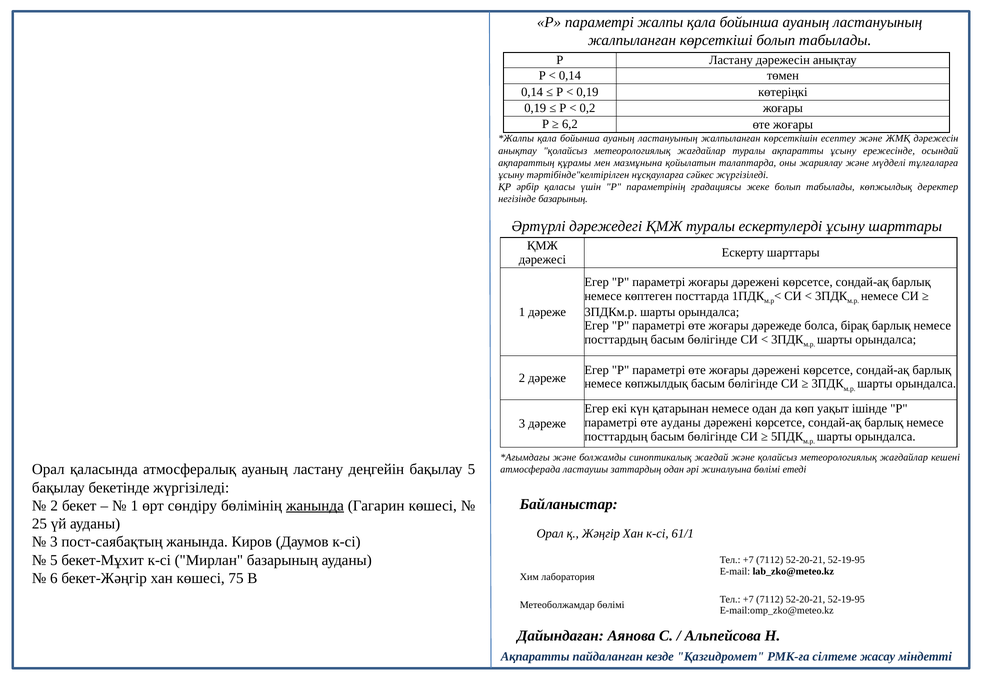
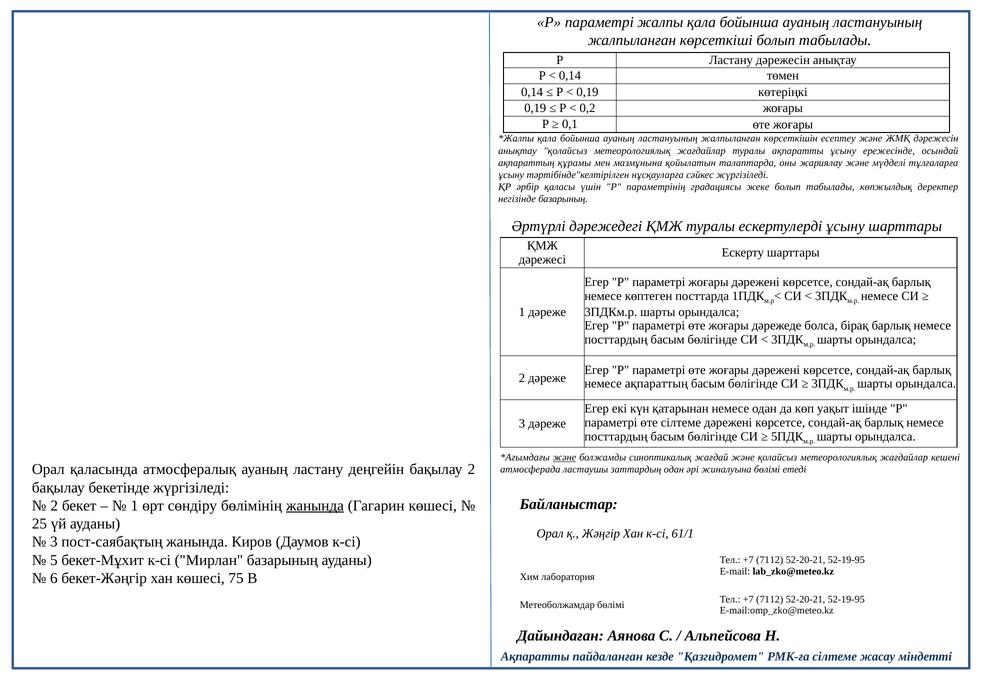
6,2: 6,2 -> 0,1
немесе көпжылдық: көпжылдық -> ақпараттың
өте ауданы: ауданы -> сілтеме
және at (564, 457) underline: none -> present
бақылау 5: 5 -> 2
